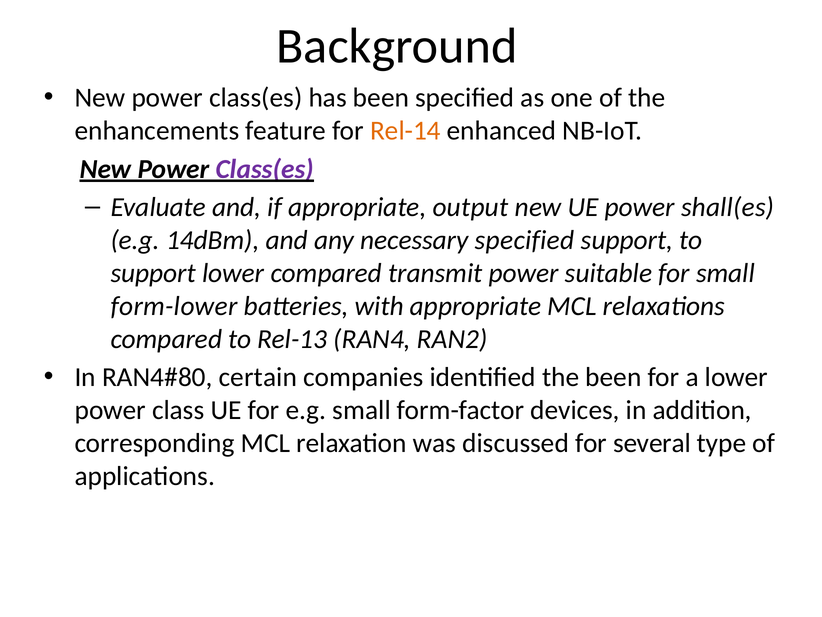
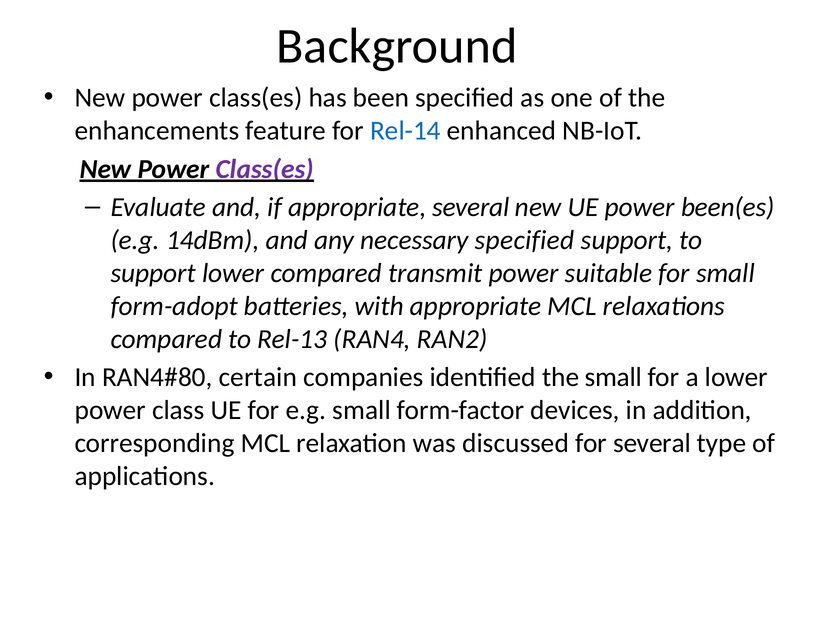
Rel-14 colour: orange -> blue
appropriate output: output -> several
shall(es: shall(es -> been(es
form-lower: form-lower -> form-adopt
the been: been -> small
